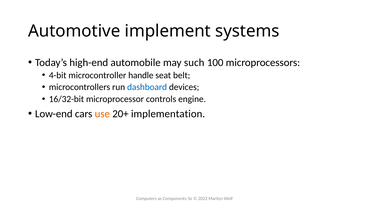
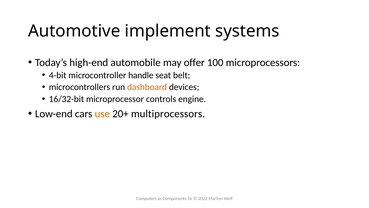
such: such -> offer
dashboard colour: blue -> orange
implementation: implementation -> multiprocessors
